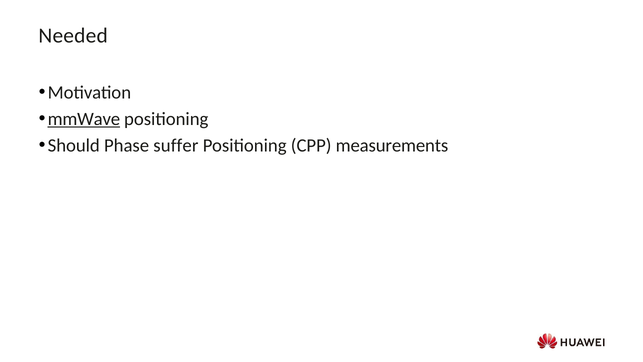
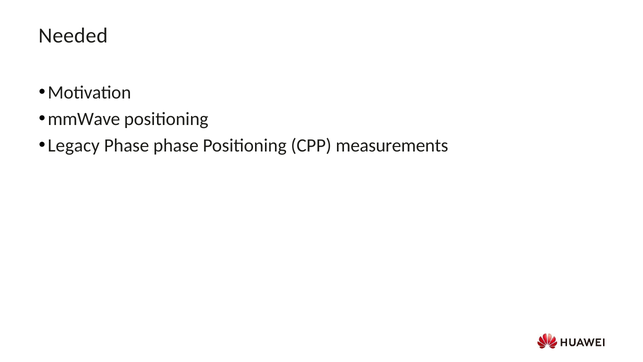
mmWave underline: present -> none
Should: Should -> Legacy
Phase suffer: suffer -> phase
